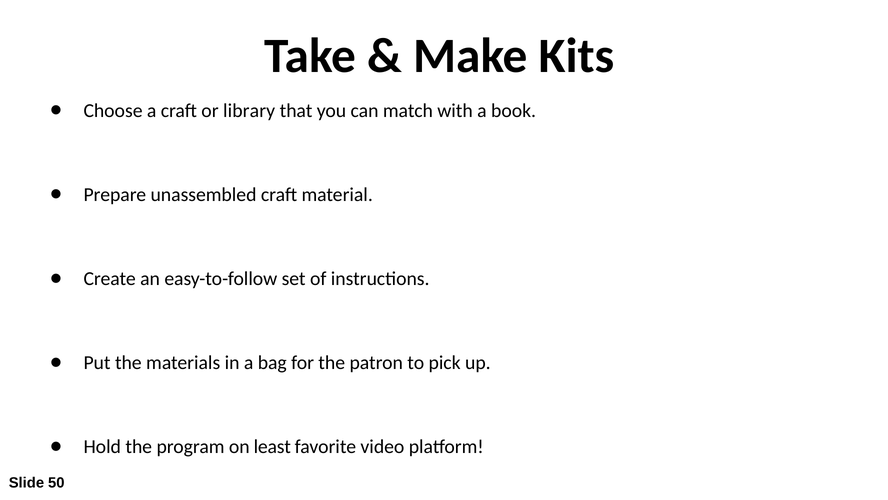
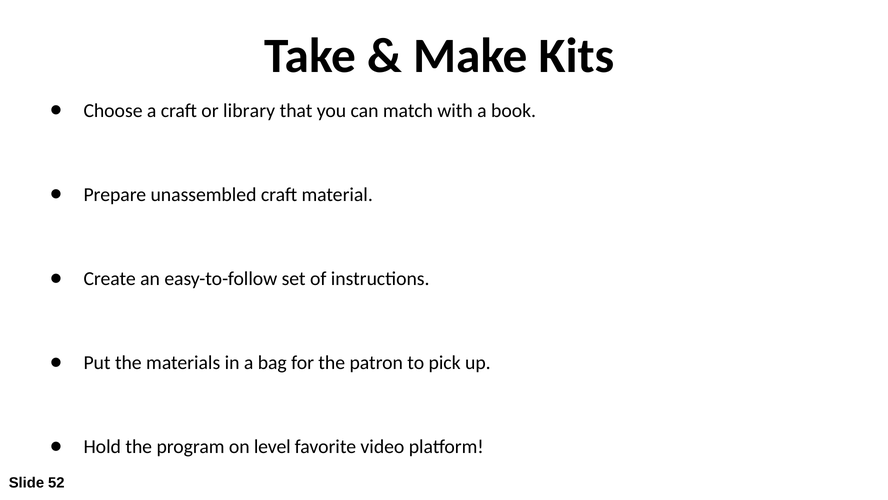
least: least -> level
50: 50 -> 52
